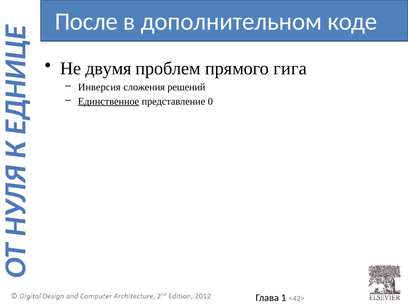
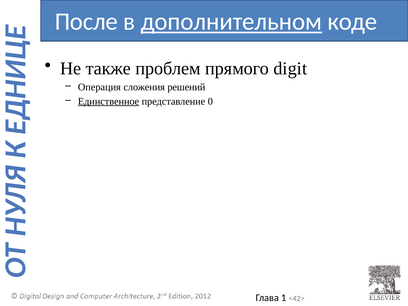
дополнительном underline: none -> present
двумя: двумя -> также
гига: гига -> digit
Инверсия: Инверсия -> Операция
